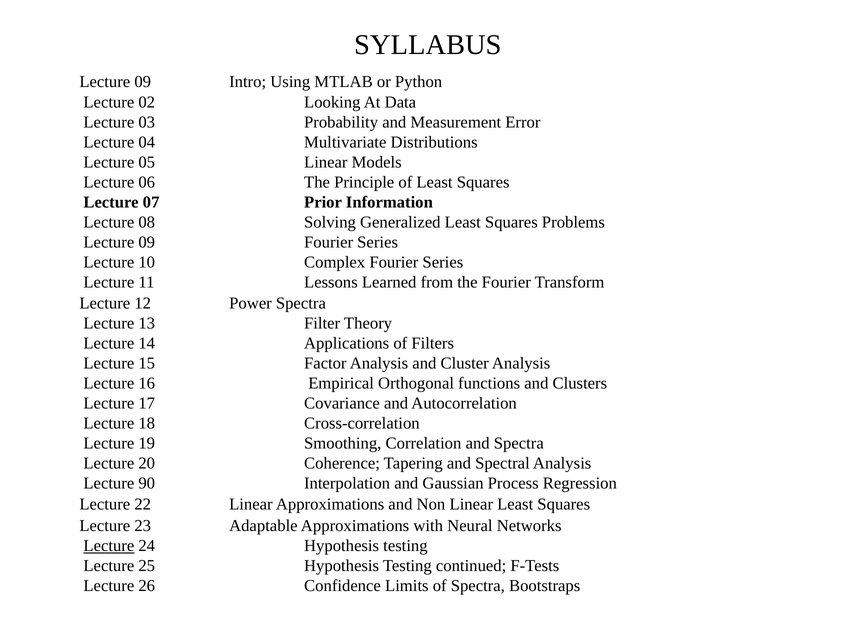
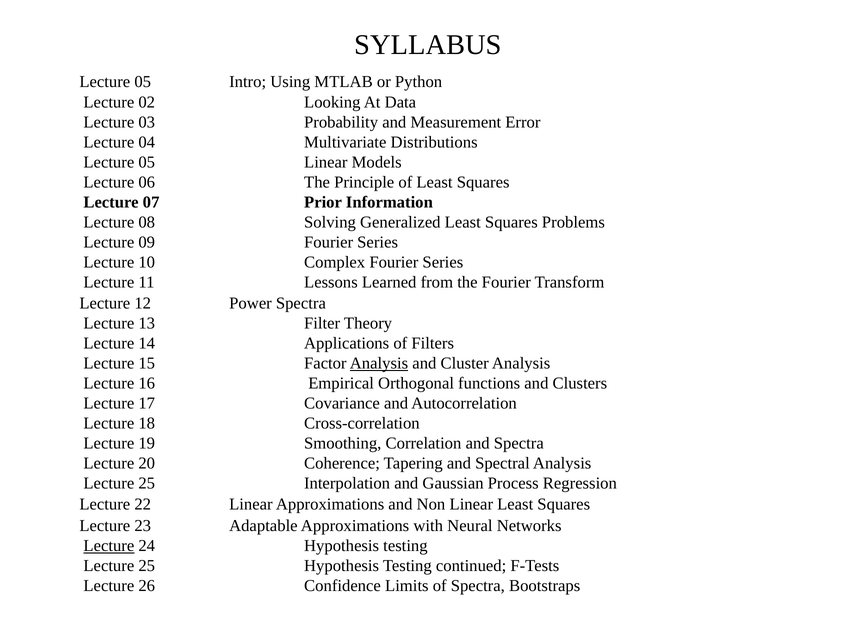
09 at (143, 82): 09 -> 05
Analysis at (379, 363) underline: none -> present
90 at (147, 483): 90 -> 25
